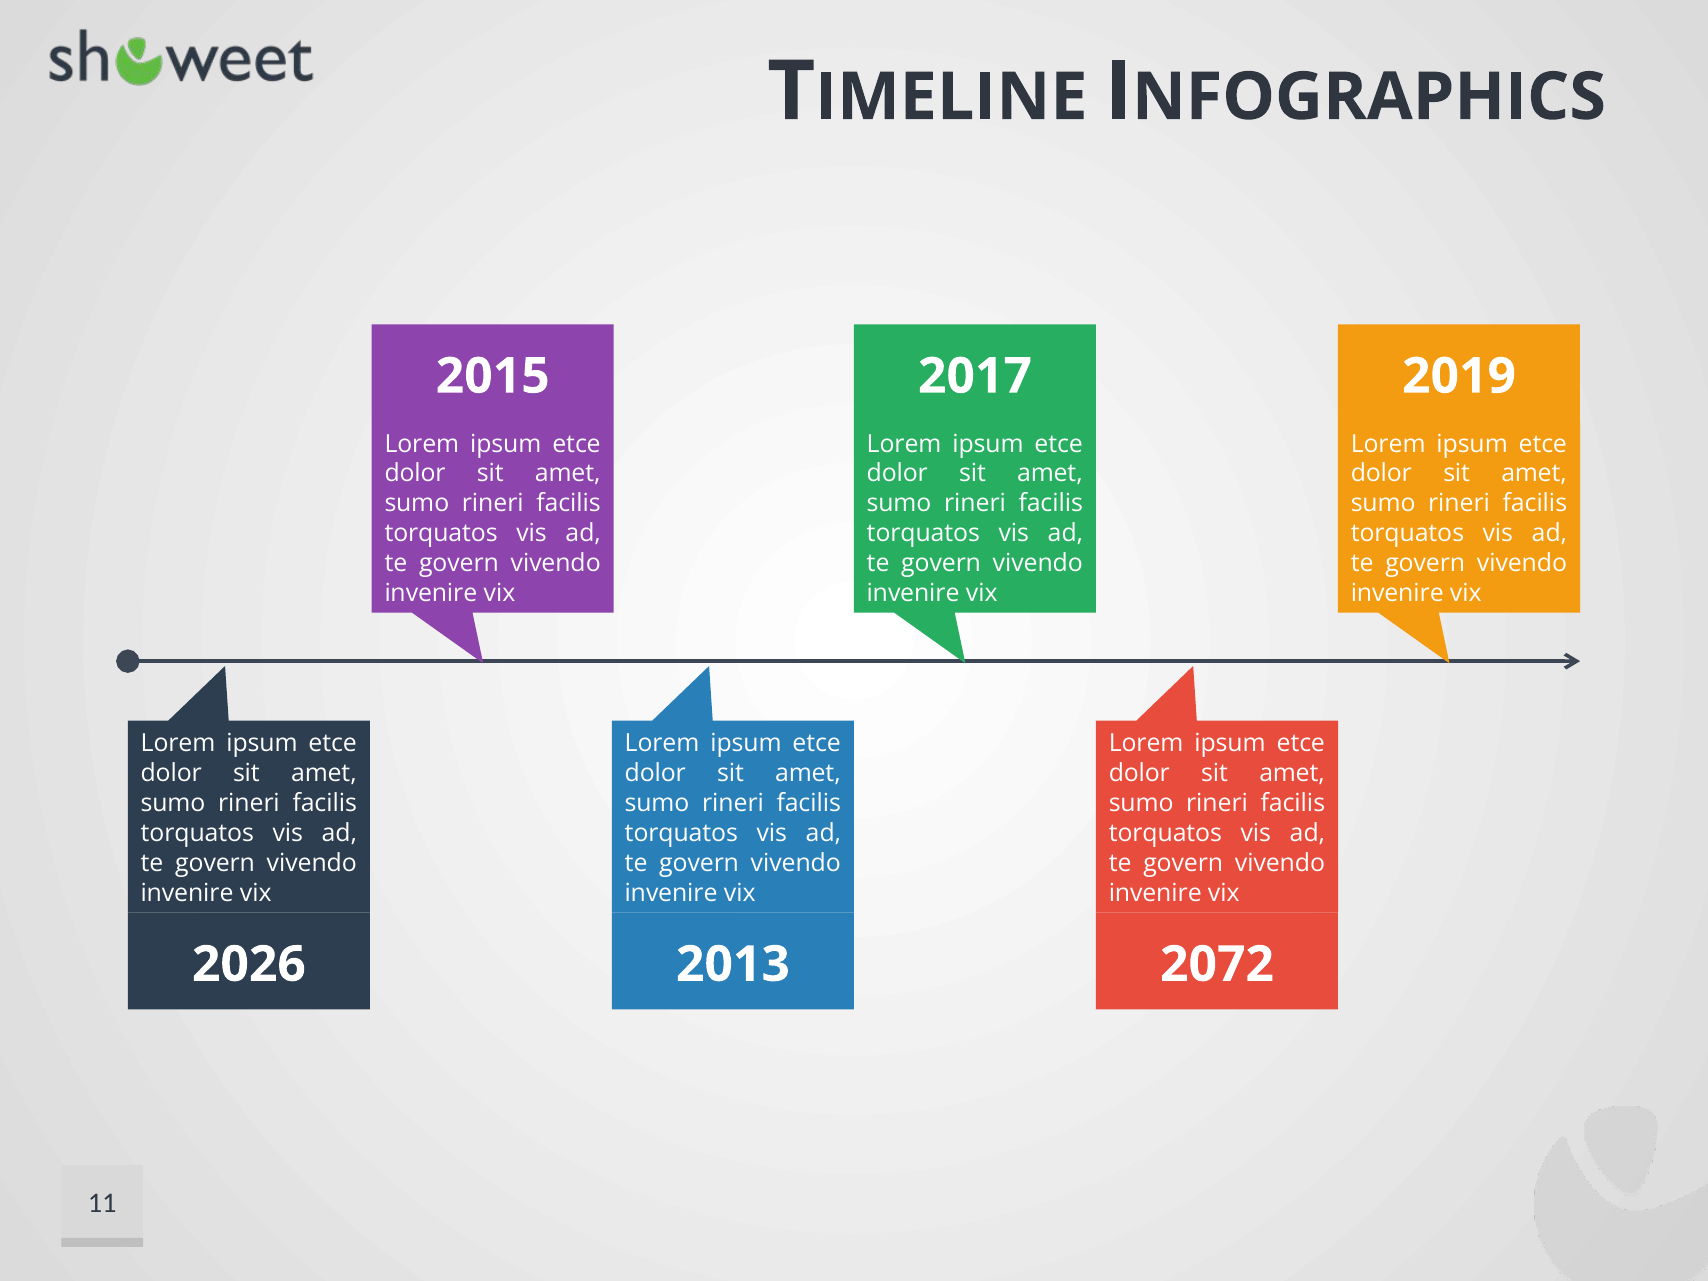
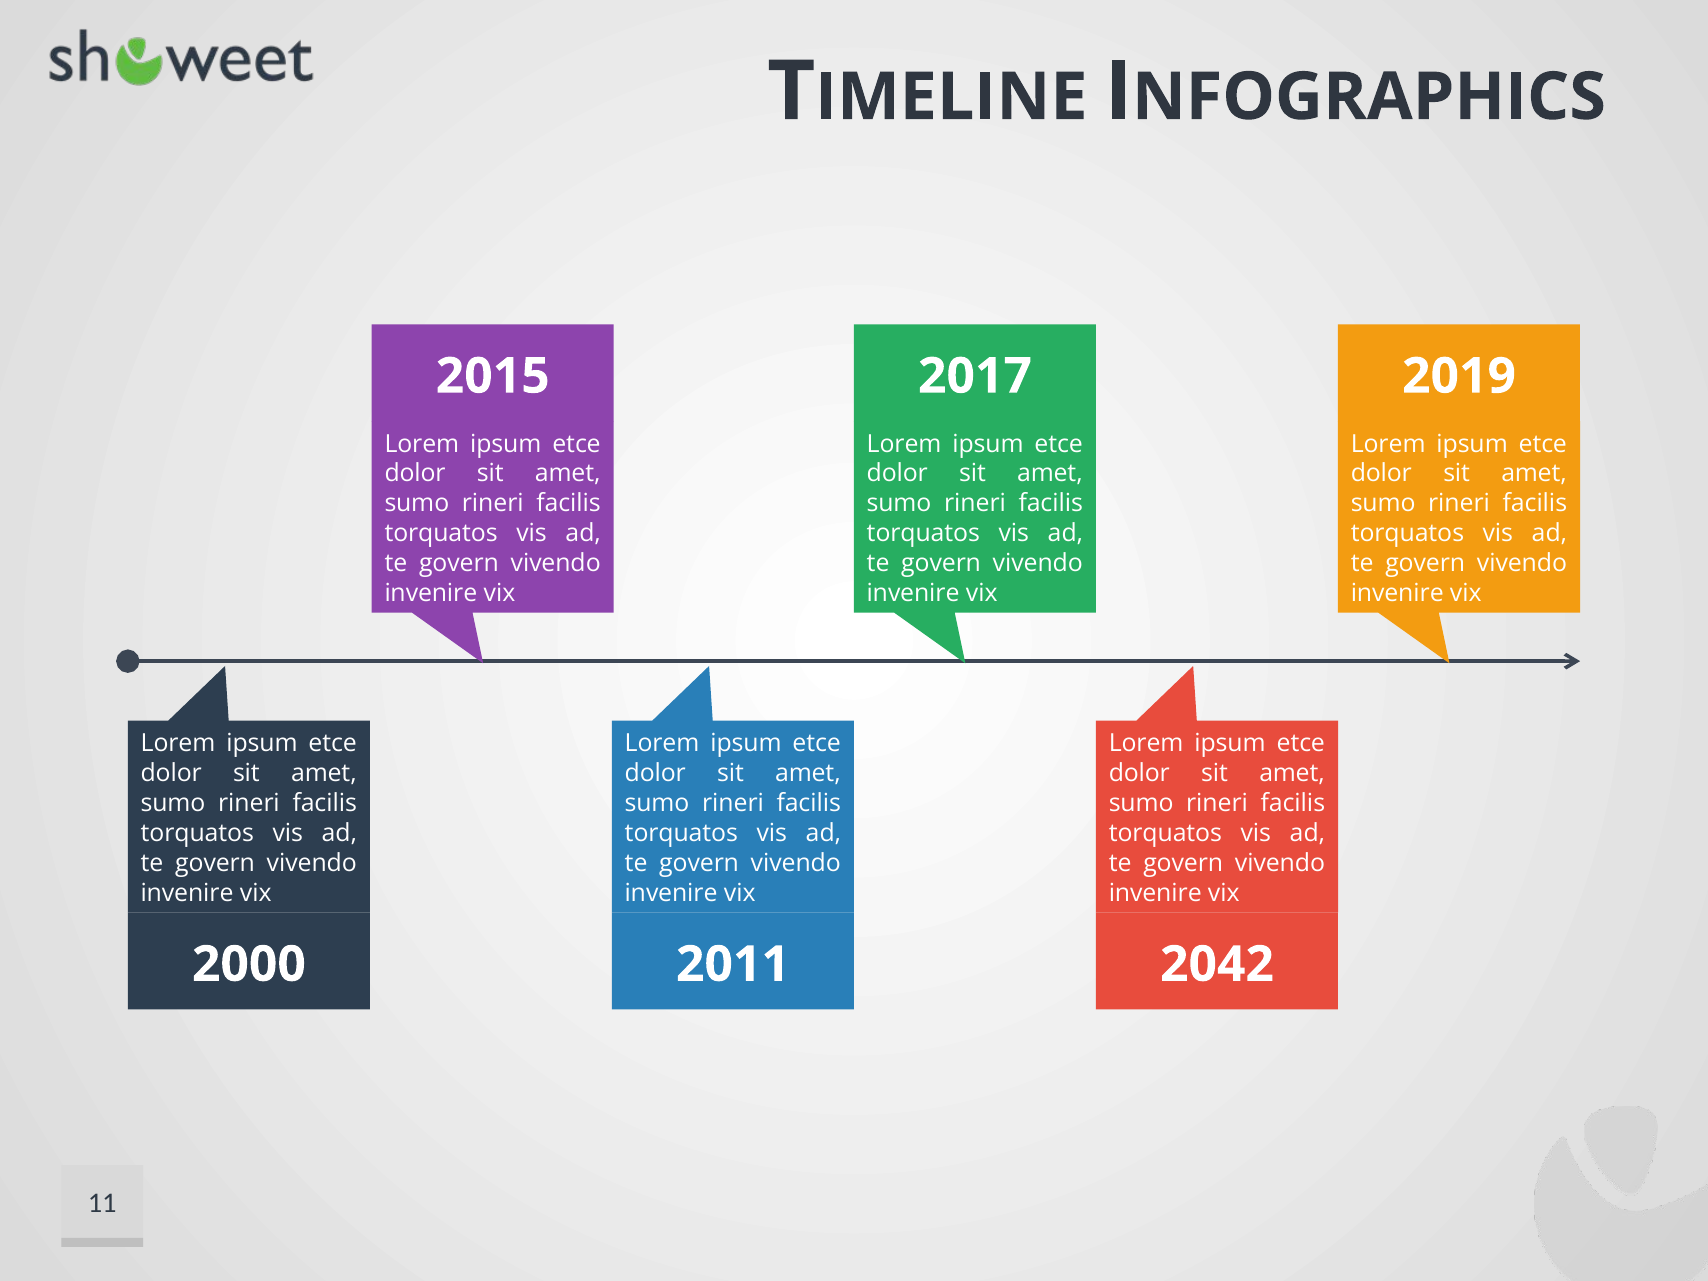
2026: 2026 -> 2000
2013: 2013 -> 2011
2072: 2072 -> 2042
